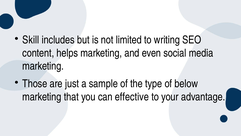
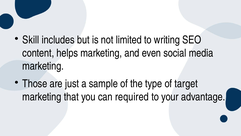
below: below -> target
effective: effective -> required
